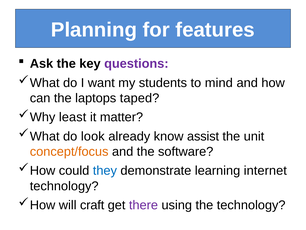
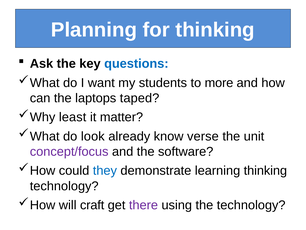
for features: features -> thinking
questions colour: purple -> blue
mind: mind -> more
assist: assist -> verse
concept/focus colour: orange -> purple
learning internet: internet -> thinking
